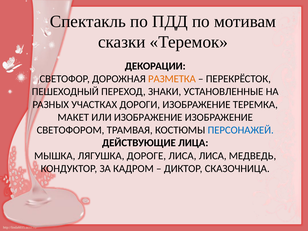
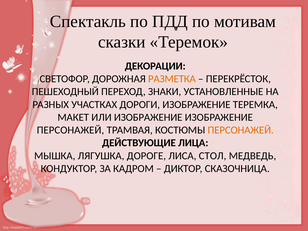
СВЕТОФОРОМ at (71, 130): СВЕТОФОРОМ -> ПЕРСОНАЖЕЙ
ПЕРСОНАЖЕЙ at (241, 130) colour: blue -> orange
ЛИСА ЛИСА: ЛИСА -> СТОЛ
